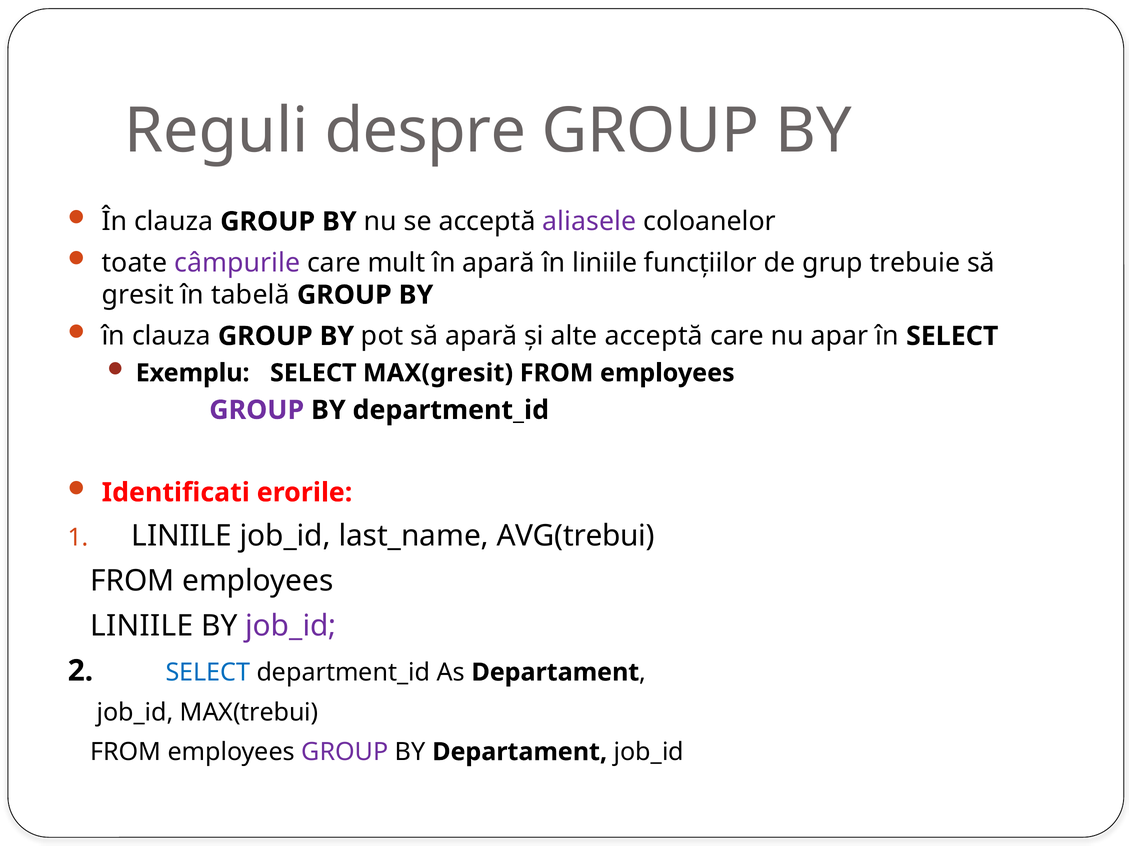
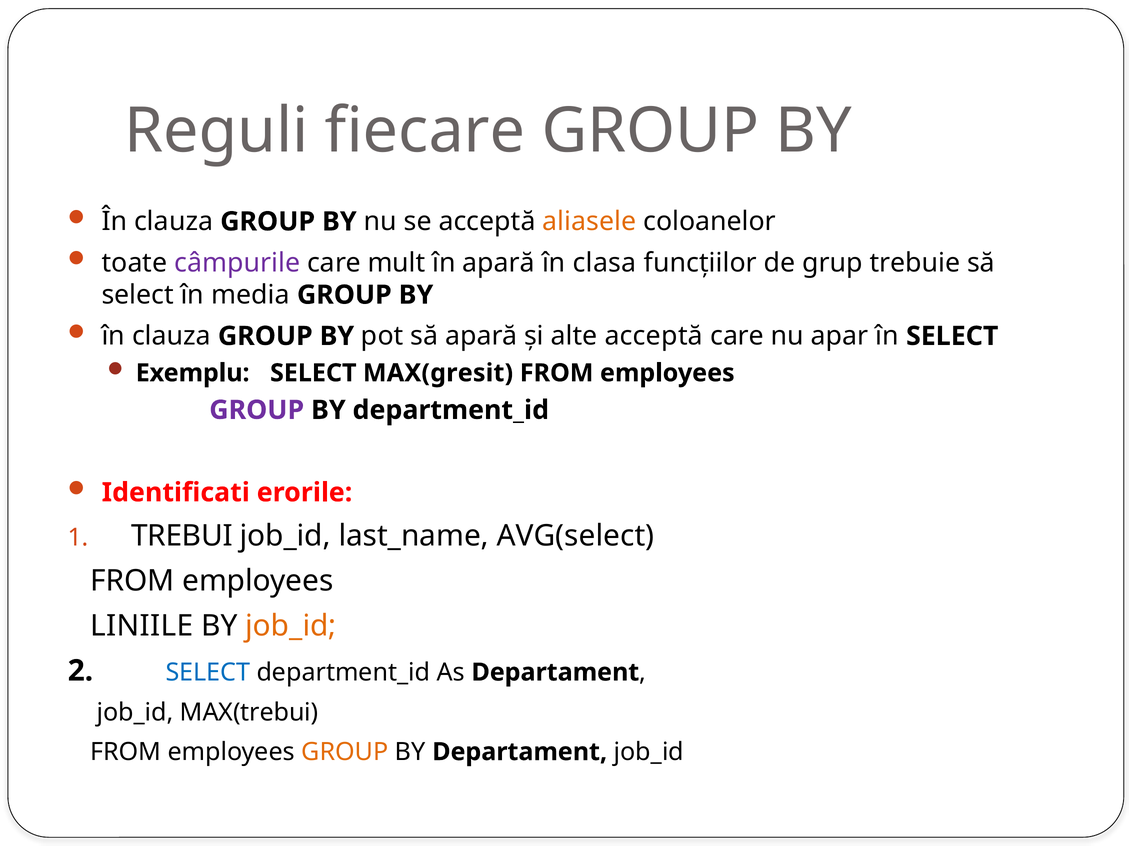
despre: despre -> fiecare
aliasele colour: purple -> orange
în liniile: liniile -> clasa
gresit at (138, 295): gresit -> select
tabelă: tabelă -> media
LINIILE at (182, 536): LINIILE -> TREBUI
AVG(trebui: AVG(trebui -> AVG(select
job_id at (291, 626) colour: purple -> orange
GROUP at (345, 752) colour: purple -> orange
